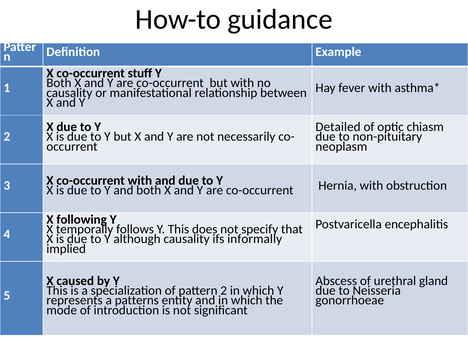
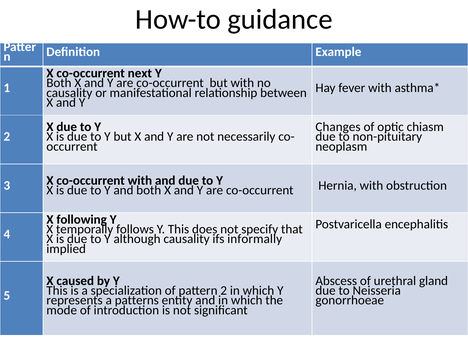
stuff: stuff -> next
Detailed: Detailed -> Changes
